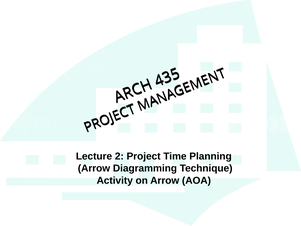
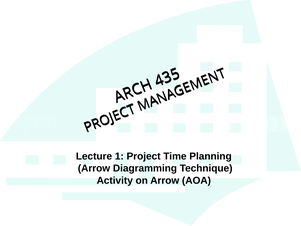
Lecture 2: 2 -> 1
